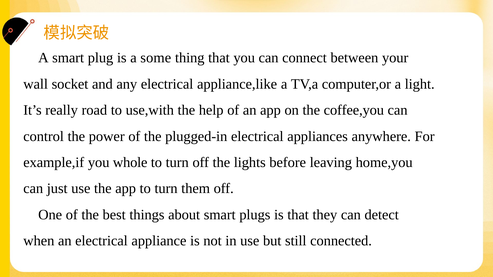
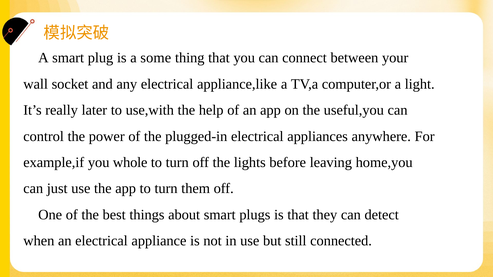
road: road -> later
coffee,you: coffee,you -> useful,you
